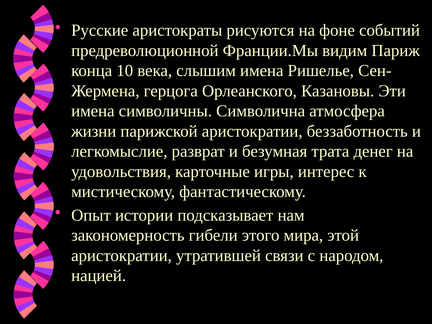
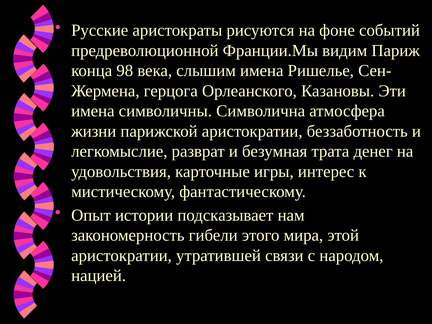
10: 10 -> 98
